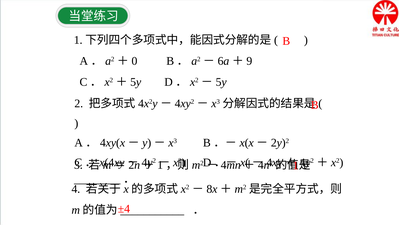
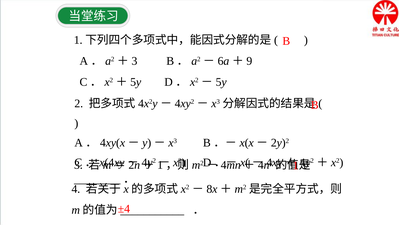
0 at (134, 61): 0 -> 3
